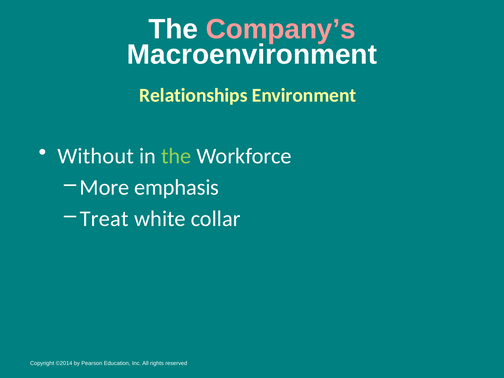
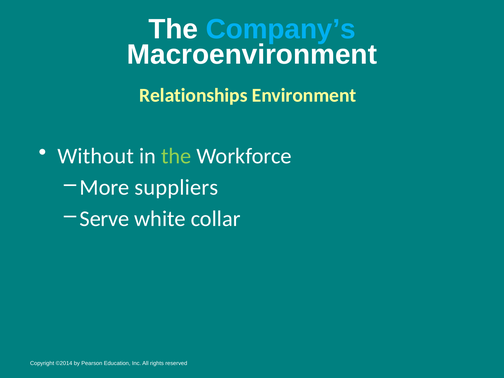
Company’s colour: pink -> light blue
emphasis: emphasis -> suppliers
Treat: Treat -> Serve
